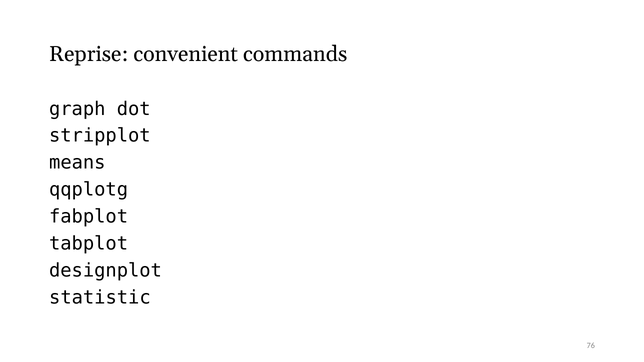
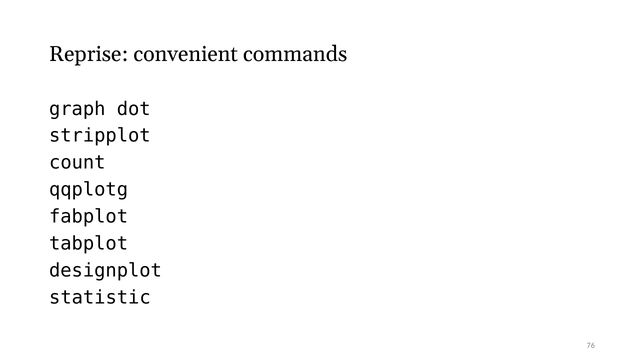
means: means -> count
